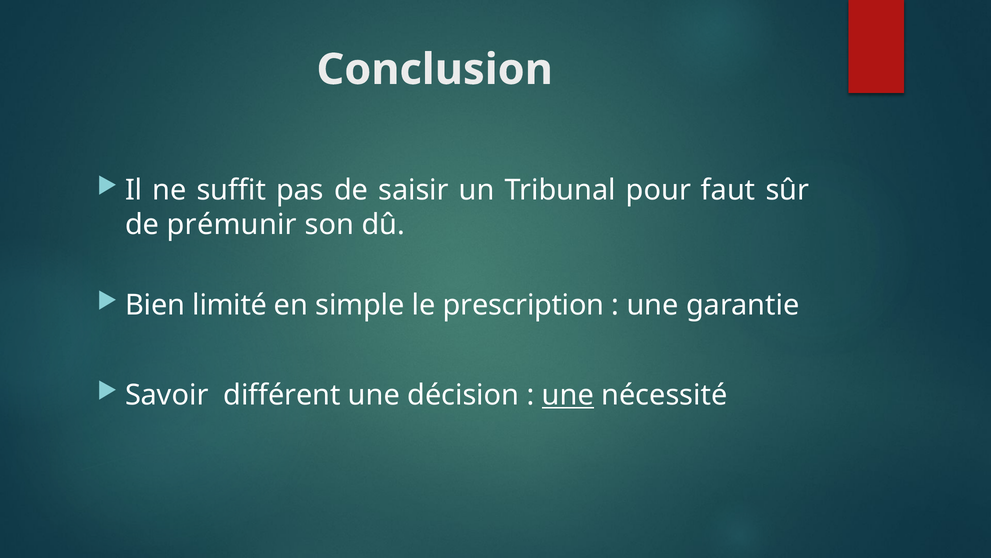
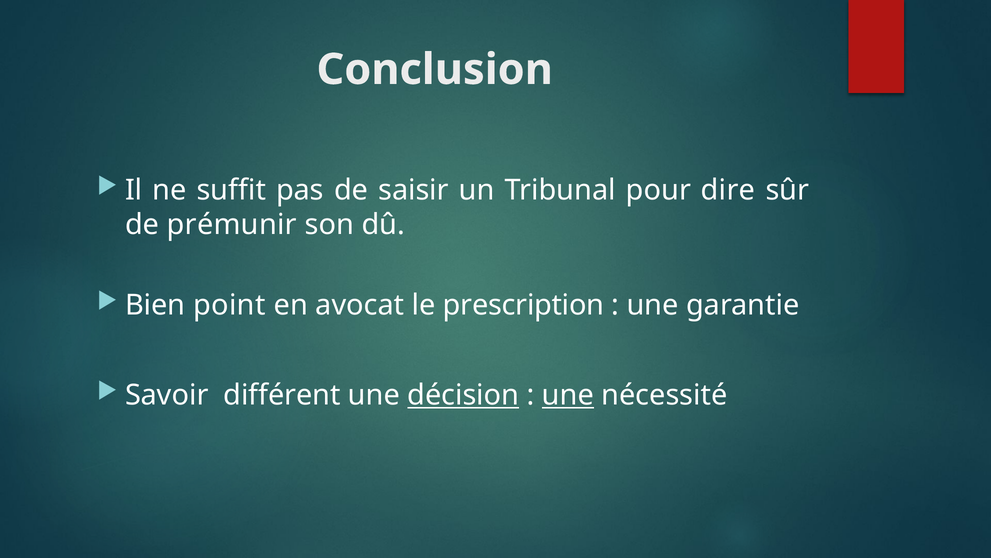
faut: faut -> dire
limité: limité -> point
simple: simple -> avocat
décision underline: none -> present
